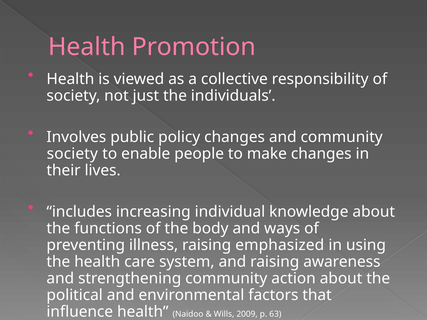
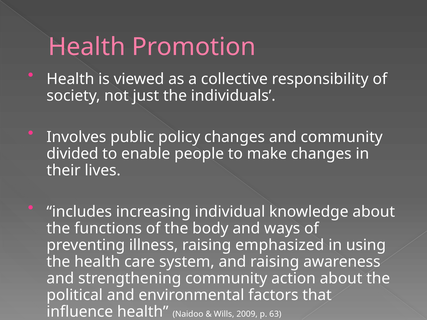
society at (72, 154): society -> divided
